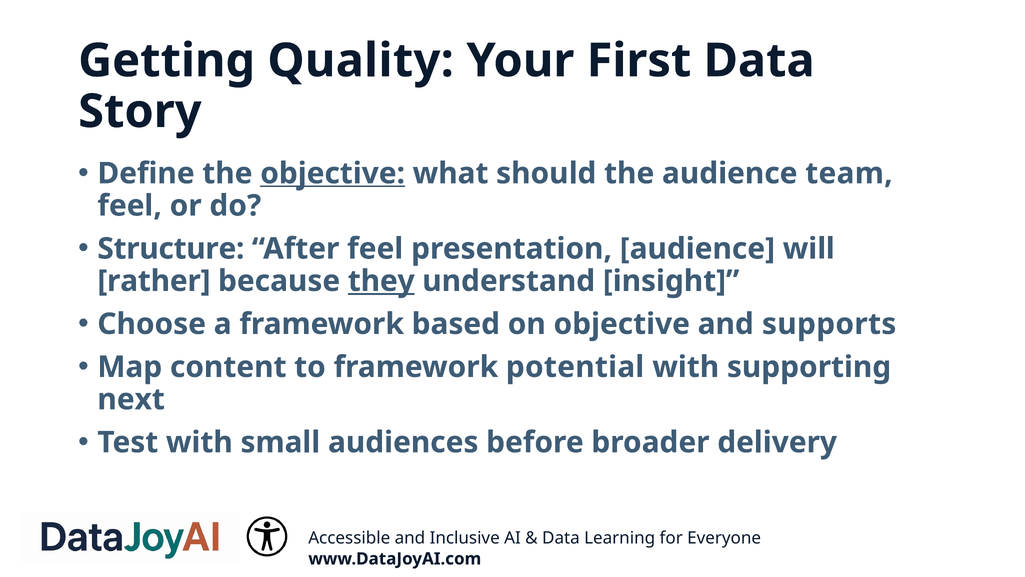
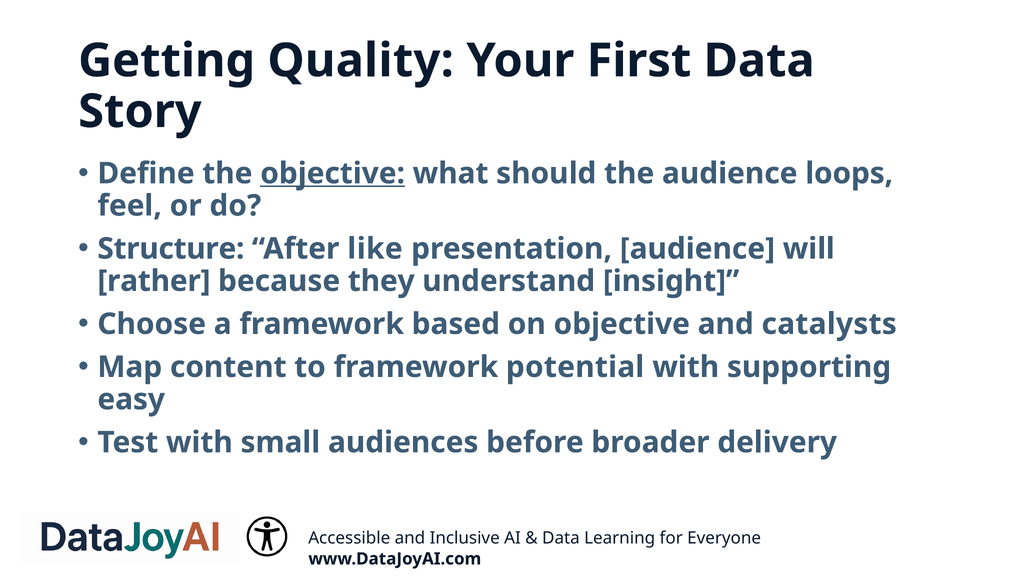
team: team -> loops
After feel: feel -> like
they underline: present -> none
supports: supports -> catalysts
next: next -> easy
